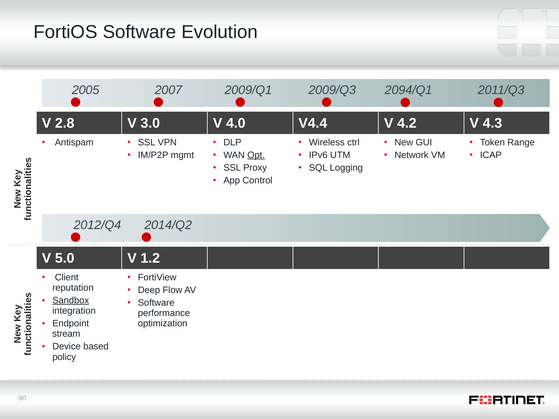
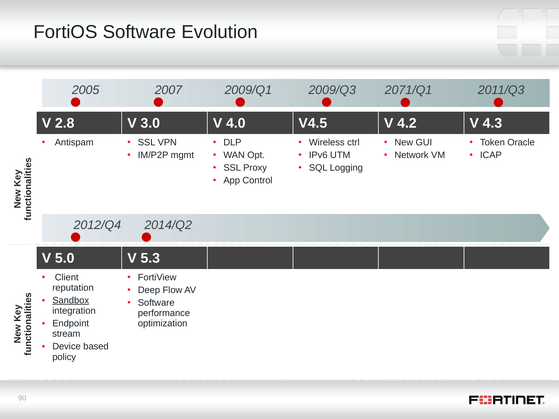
2094/Q1: 2094/Q1 -> 2071/Q1
V4.4: V4.4 -> V4.5
Range: Range -> Oracle
Opt underline: present -> none
1.2: 1.2 -> 5.3
